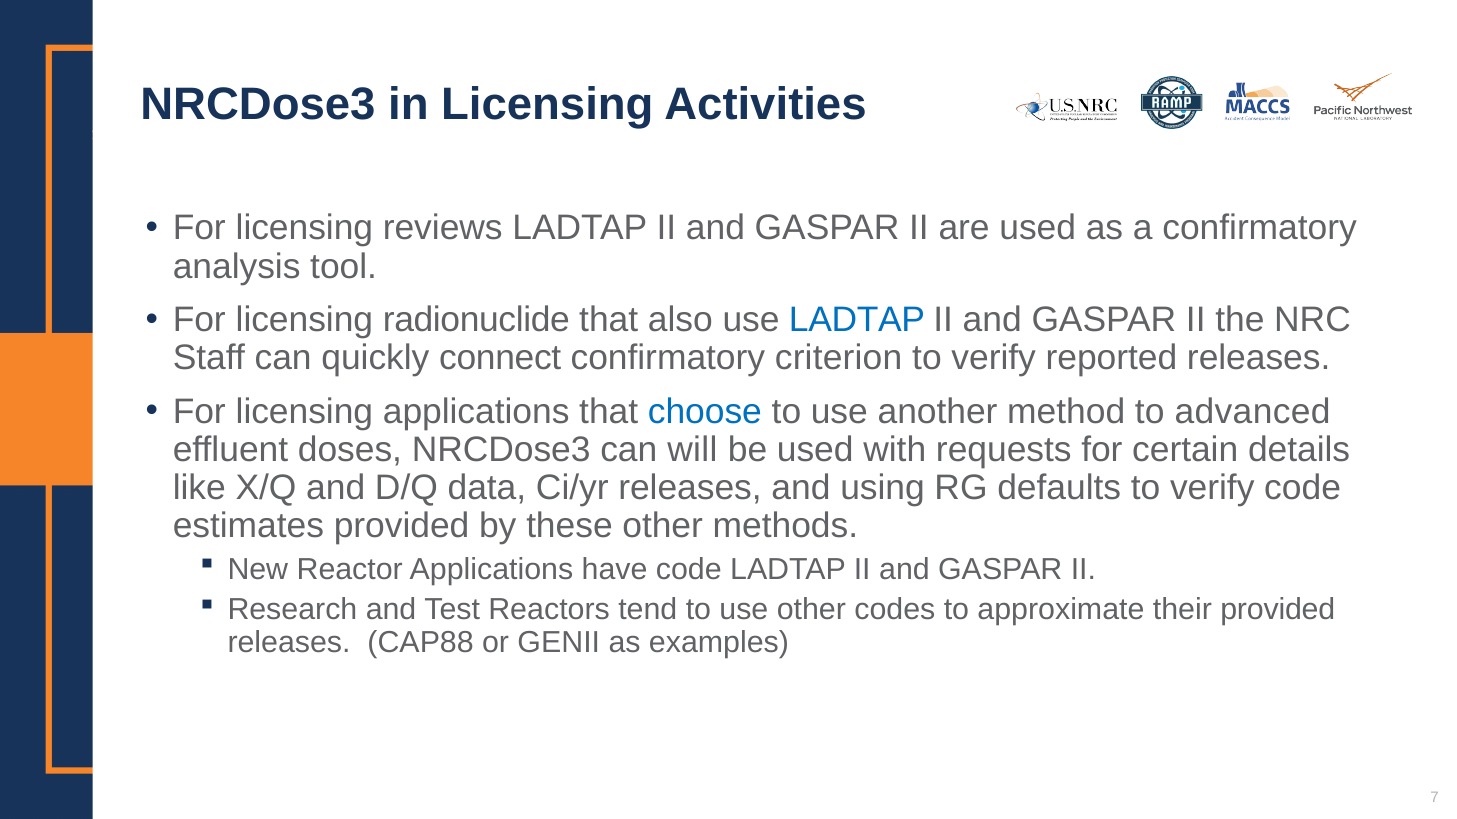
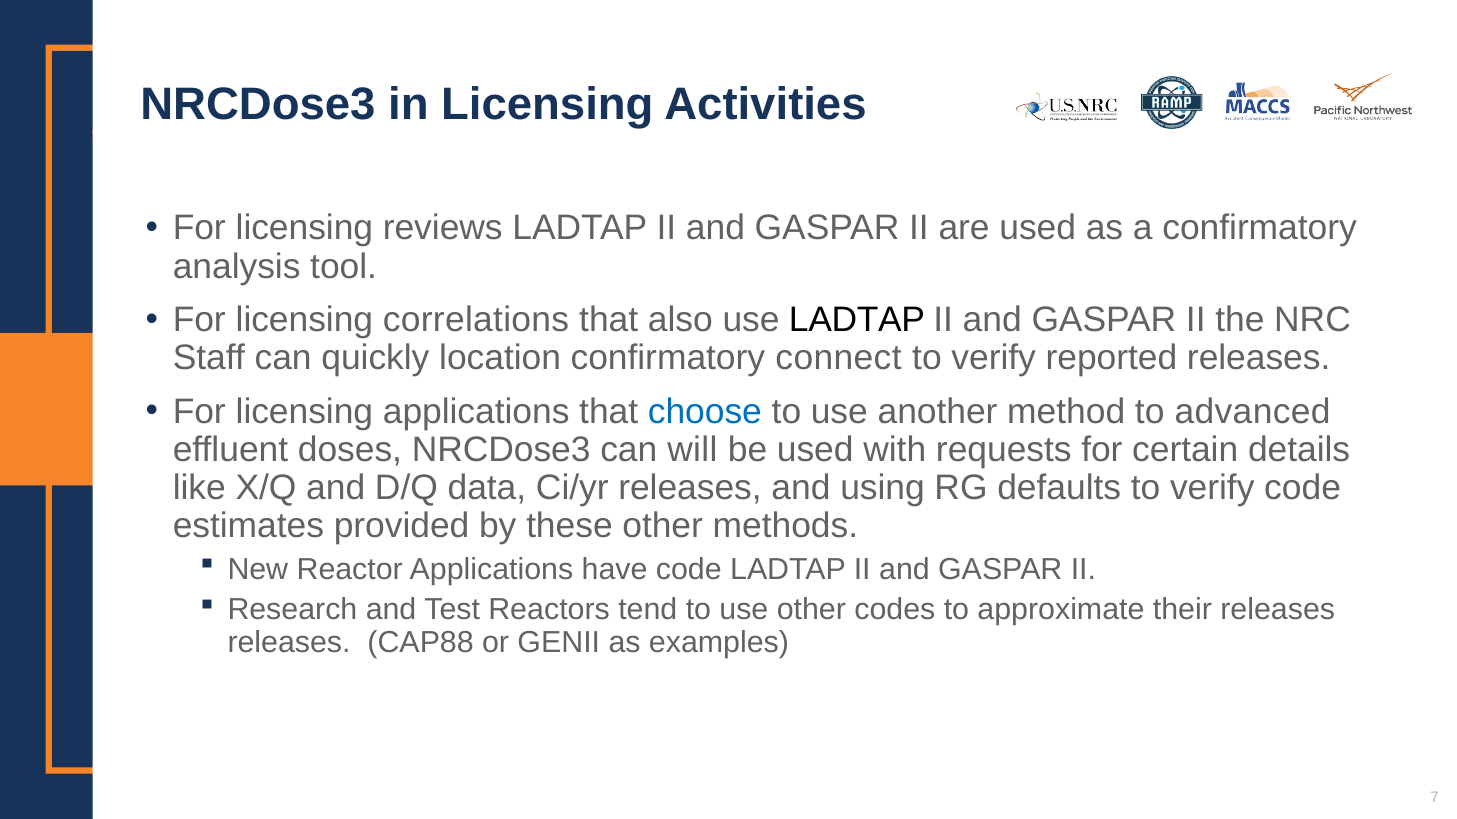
radionuclide: radionuclide -> correlations
LADTAP at (857, 320) colour: blue -> black
connect: connect -> location
criterion: criterion -> connect
their provided: provided -> releases
